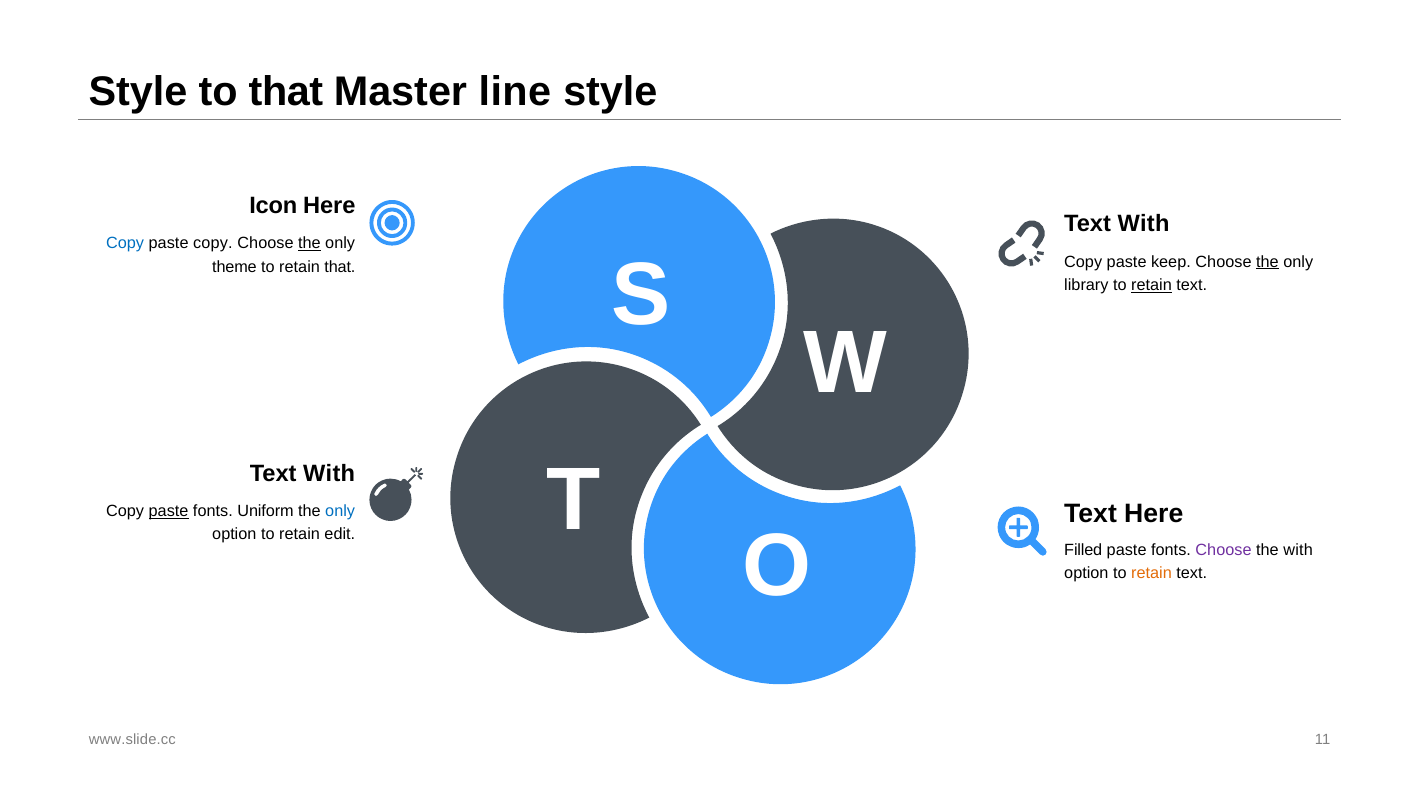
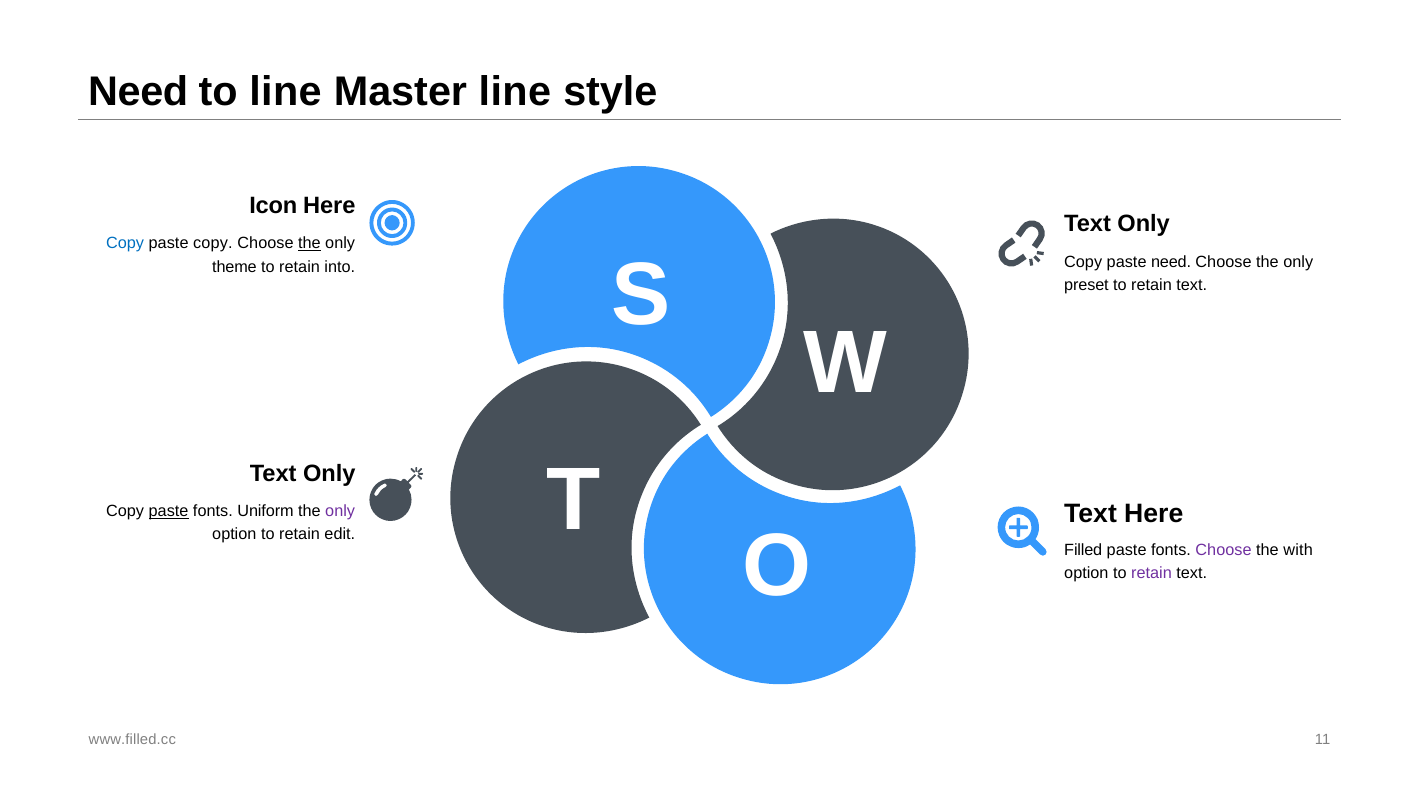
Style at (138, 92): Style -> Need
to that: that -> line
With at (1144, 224): With -> Only
paste keep: keep -> need
the at (1267, 262) underline: present -> none
retain that: that -> into
library: library -> preset
retain at (1152, 285) underline: present -> none
With at (329, 473): With -> Only
only at (340, 511) colour: blue -> purple
retain at (1152, 574) colour: orange -> purple
www.slide.cc: www.slide.cc -> www.filled.cc
